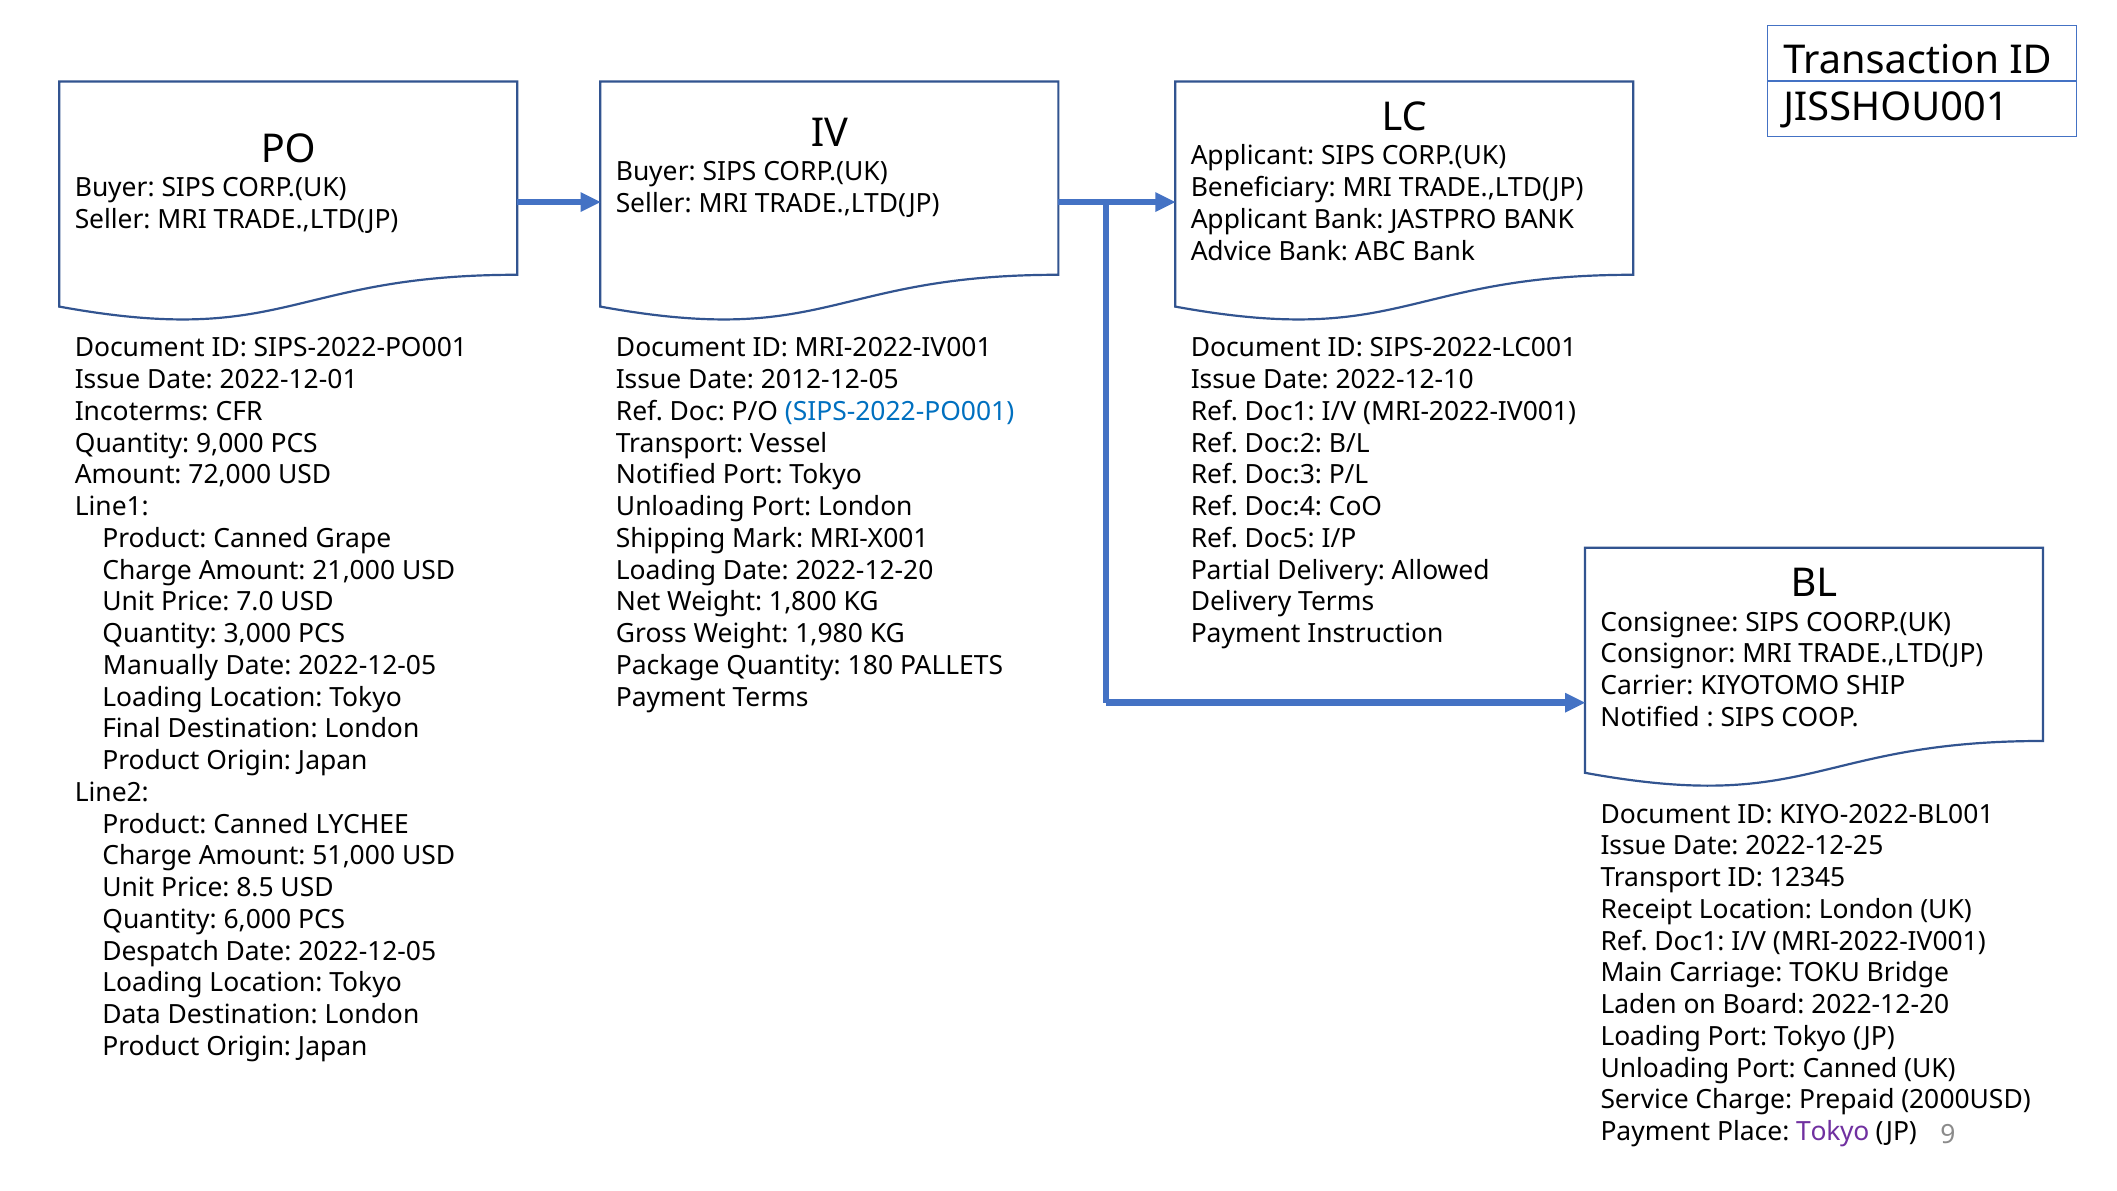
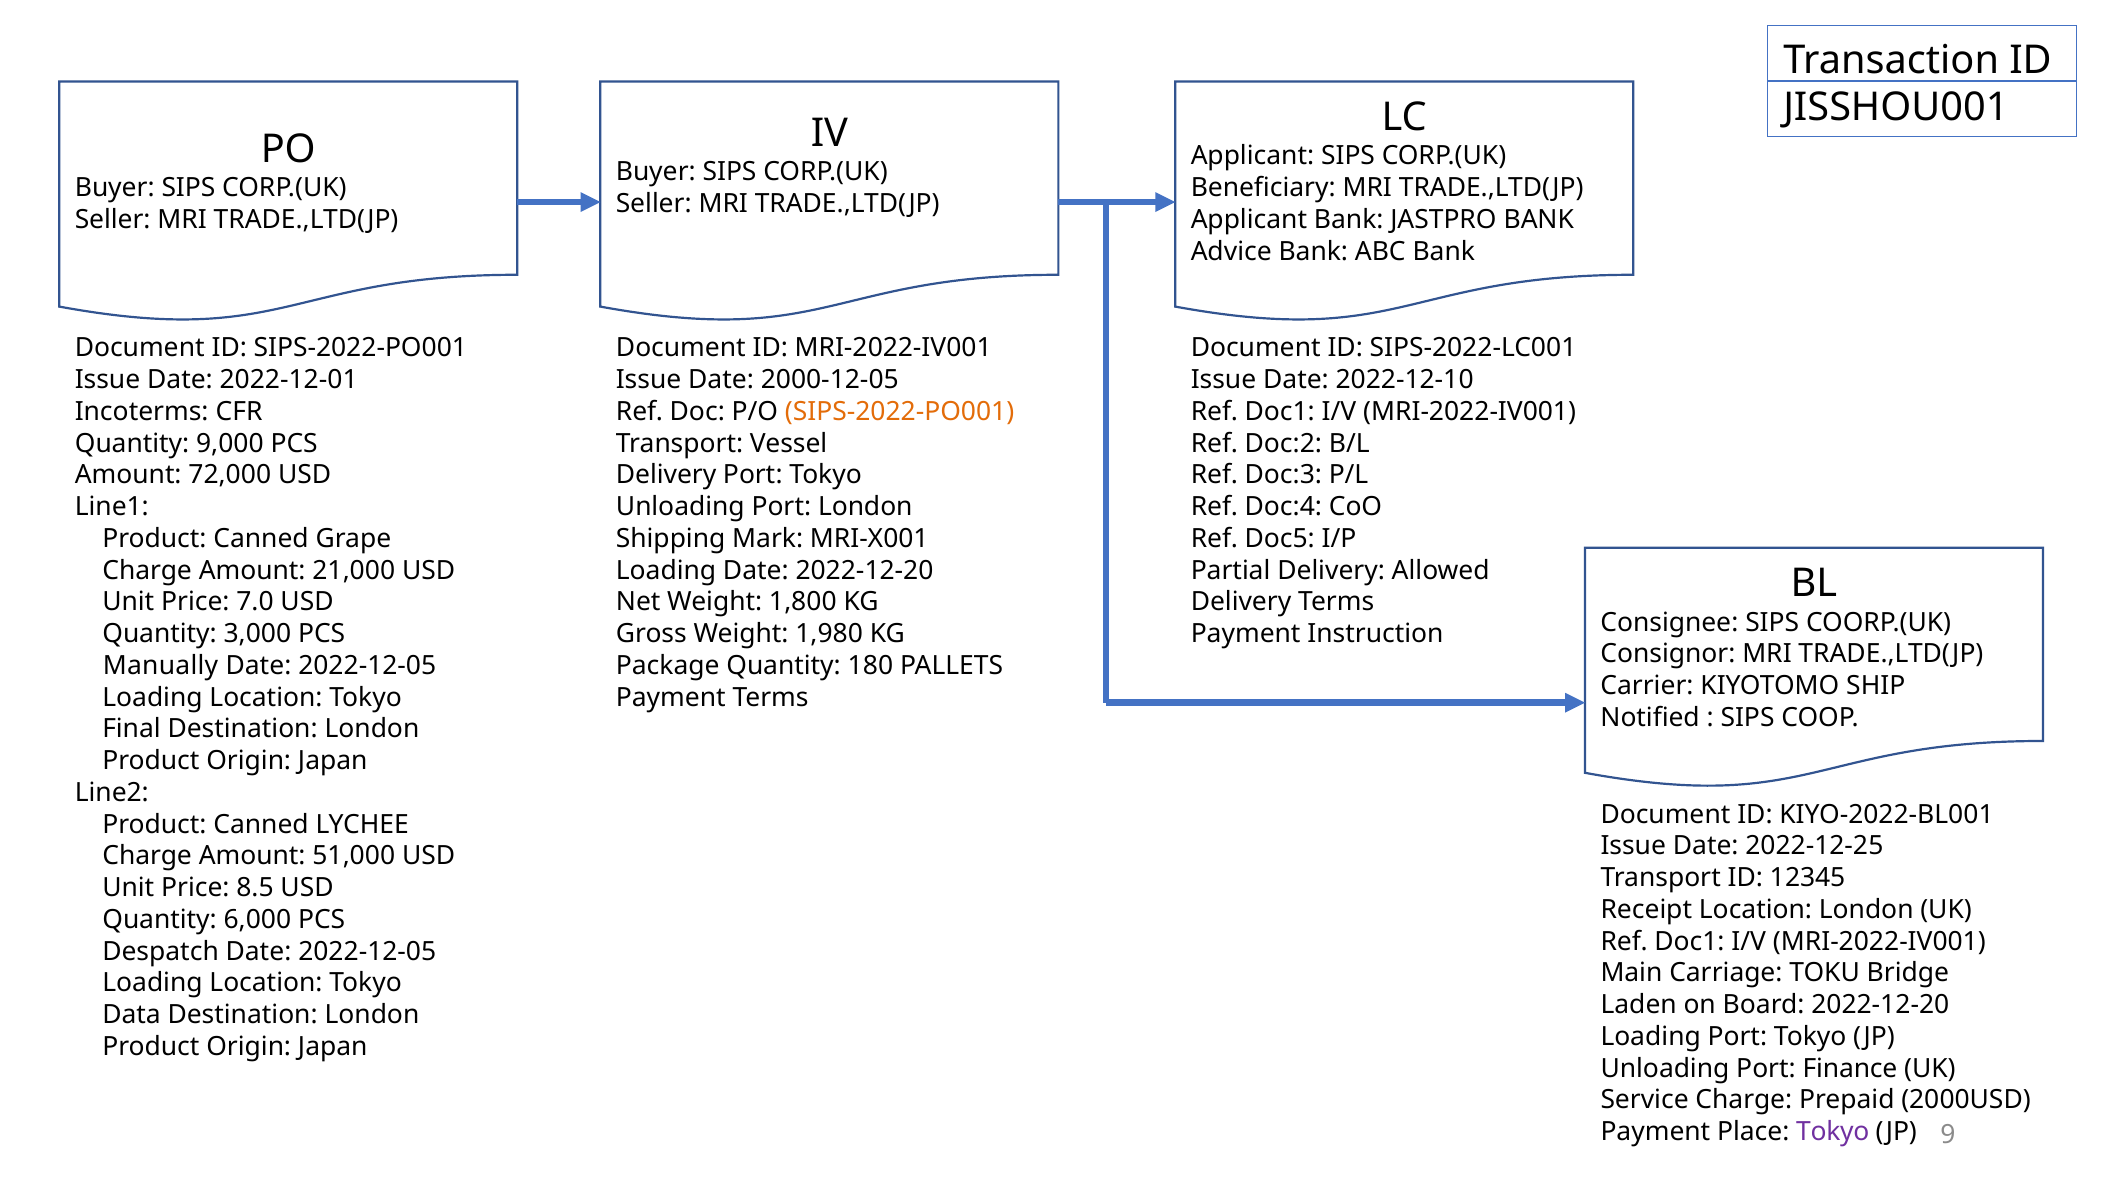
2012-12-05: 2012-12-05 -> 2000-12-05
SIPS-2022-PO001 at (900, 412) colour: blue -> orange
Notified at (666, 475): Notified -> Delivery
Port Canned: Canned -> Finance
